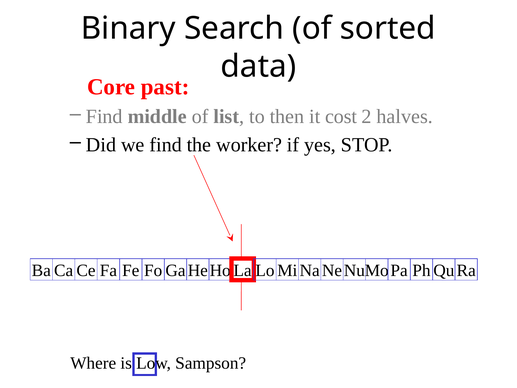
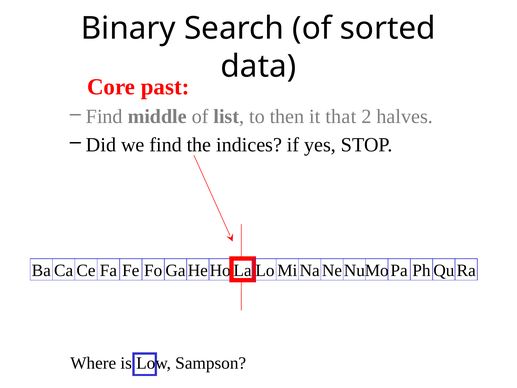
cost: cost -> that
worker: worker -> indices
